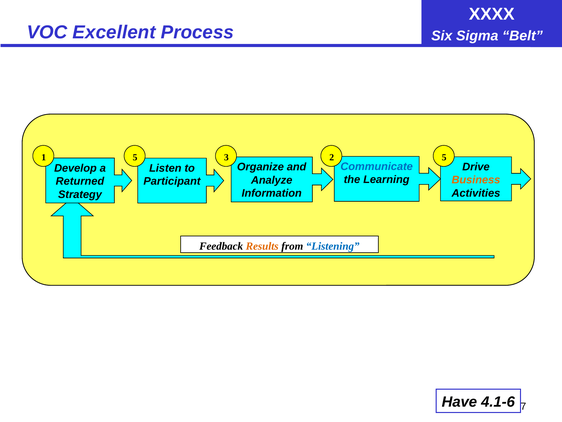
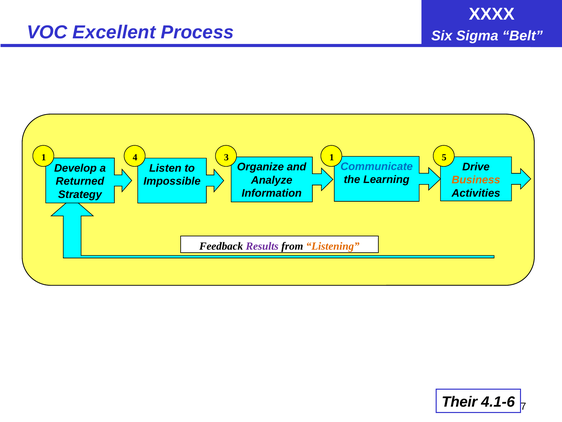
1 5: 5 -> 4
3 2: 2 -> 1
Participant: Participant -> Impossible
Results colour: orange -> purple
Listening colour: blue -> orange
Have: Have -> Their
